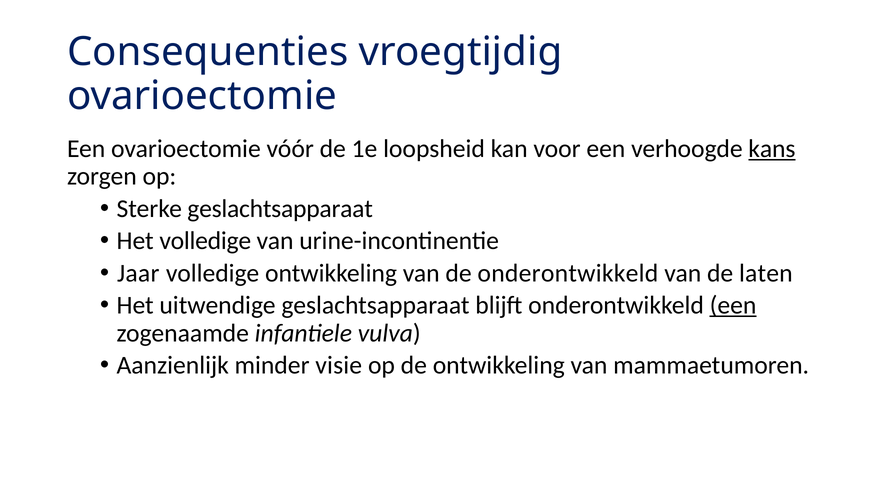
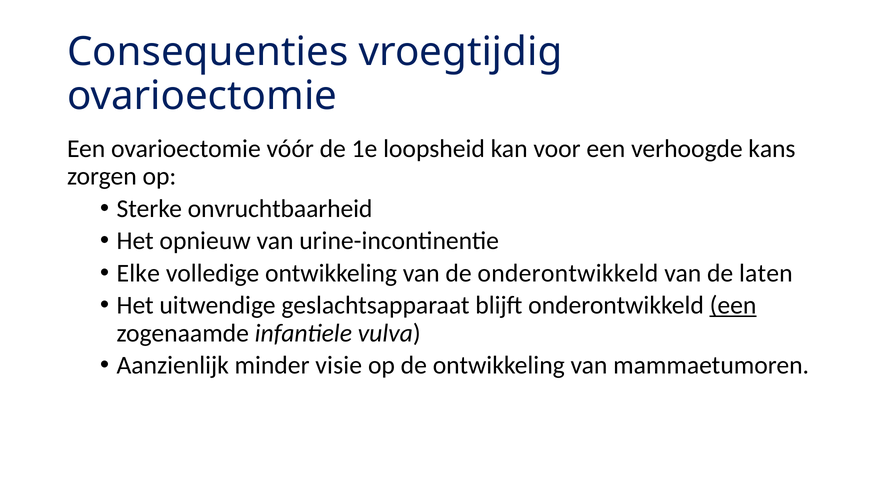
kans underline: present -> none
Sterke geslachtsapparaat: geslachtsapparaat -> onvruchtbaarheid
Het volledige: volledige -> opnieuw
Jaar: Jaar -> Elke
